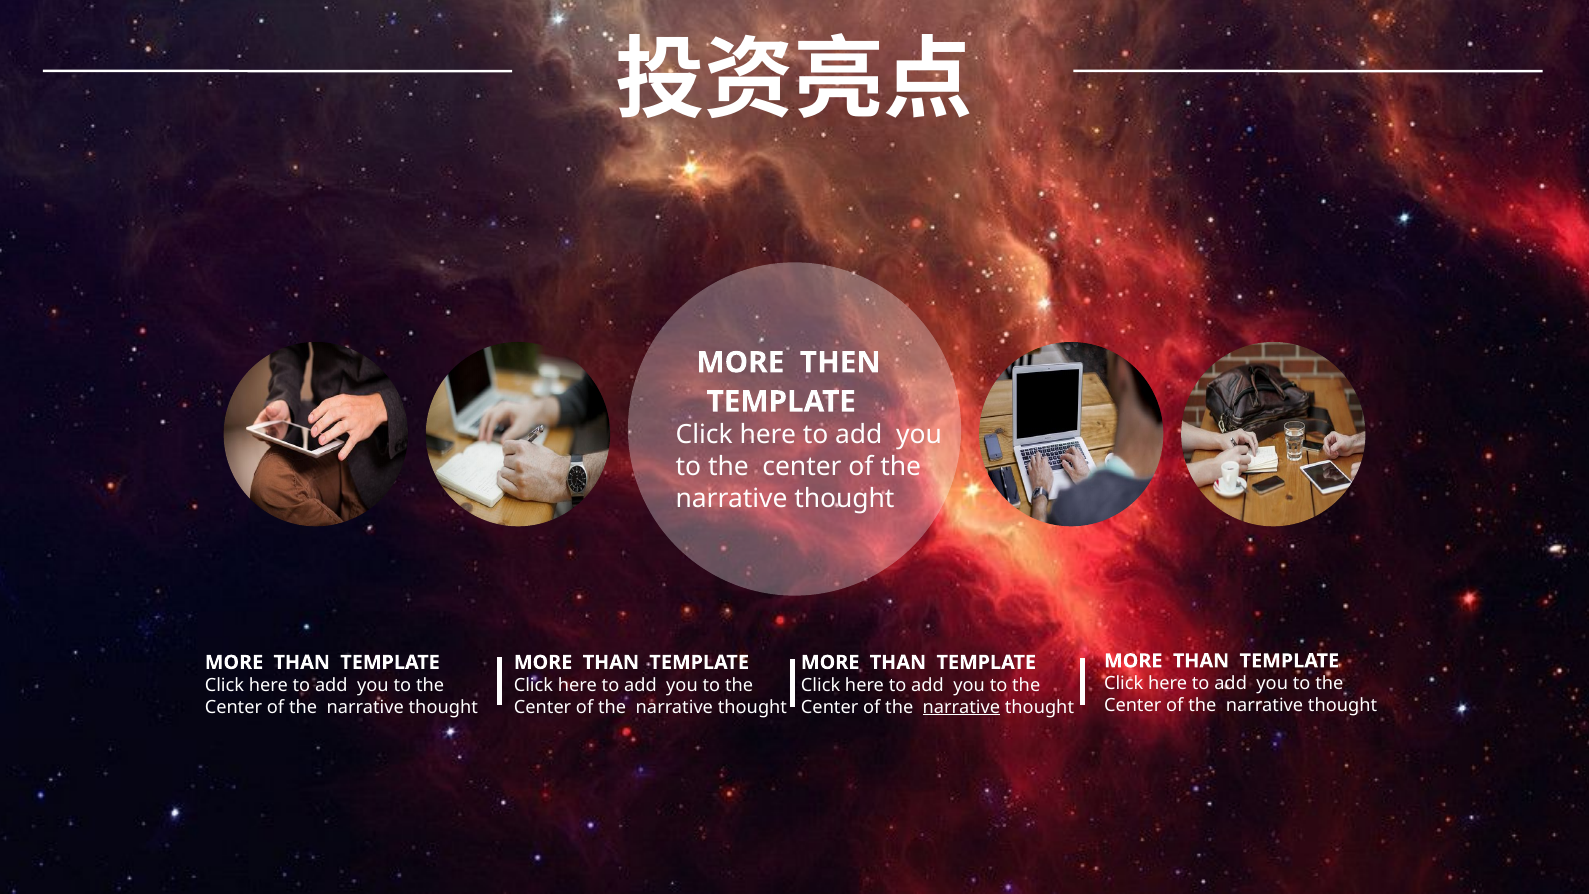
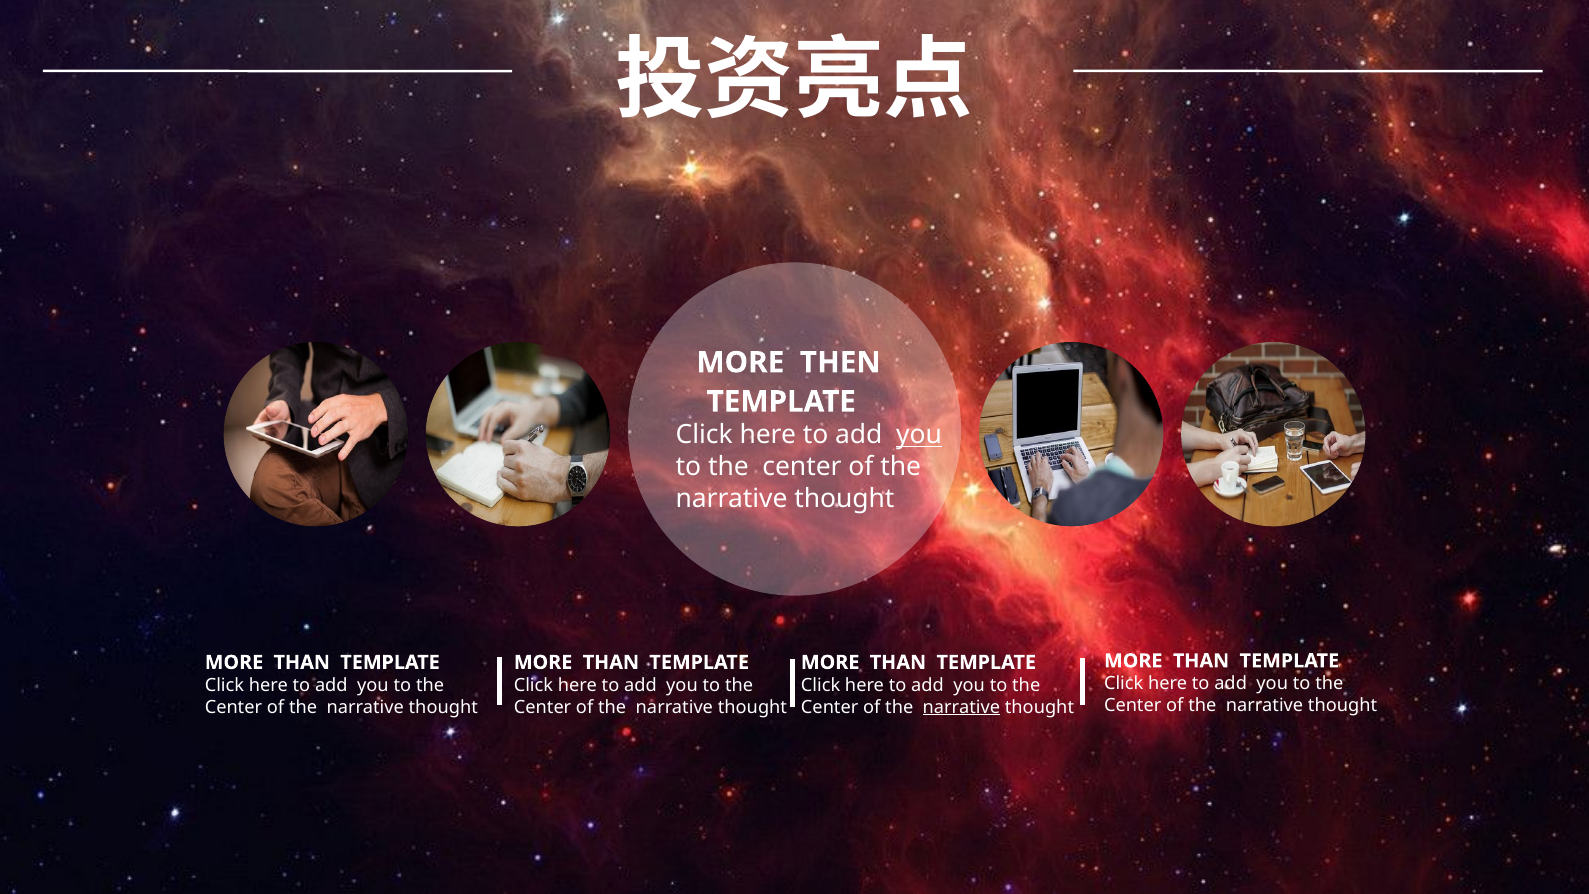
you at (919, 435) underline: none -> present
